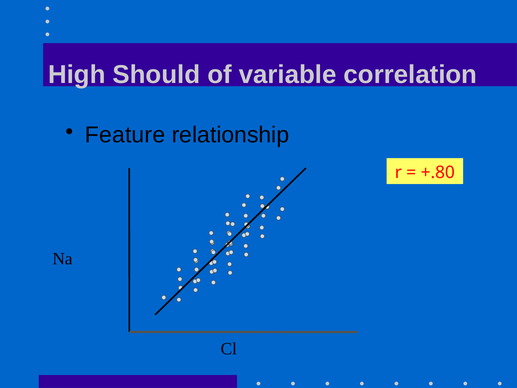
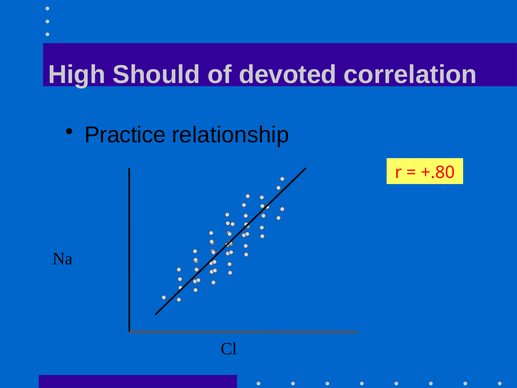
variable: variable -> devoted
Feature: Feature -> Practice
